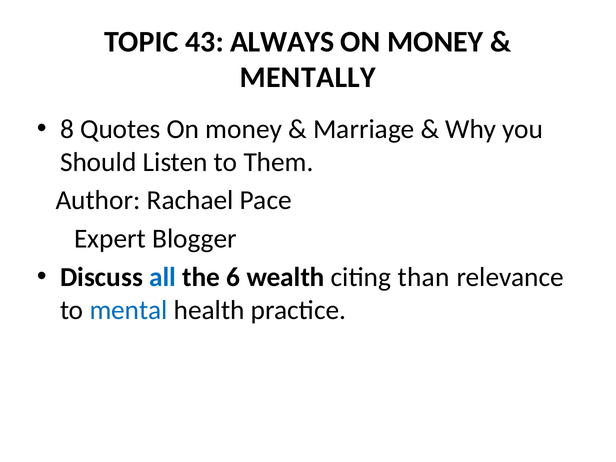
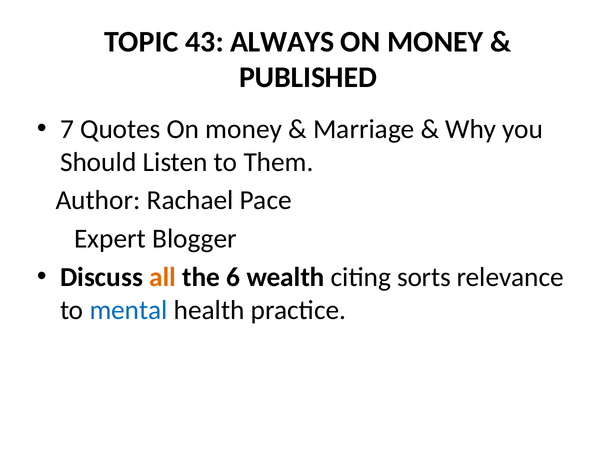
MENTALLY: MENTALLY -> PUBLISHED
8: 8 -> 7
all colour: blue -> orange
than: than -> sorts
